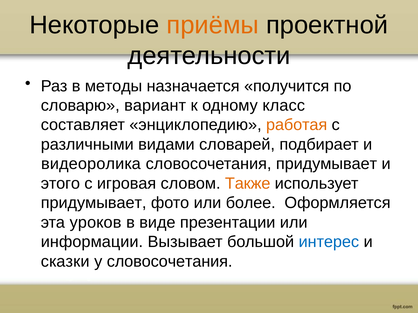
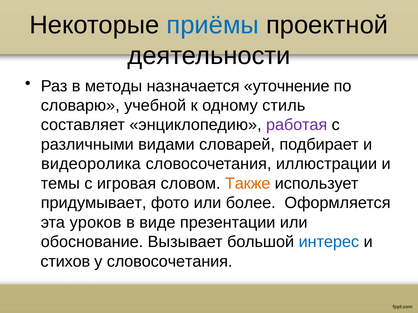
приёмы colour: orange -> blue
получится: получится -> уточнение
вариант: вариант -> учебной
класс: класс -> стиль
работая colour: orange -> purple
словосочетания придумывает: придумывает -> иллюстрации
этого: этого -> темы
информации: информации -> обоснование
сказки: сказки -> стихов
